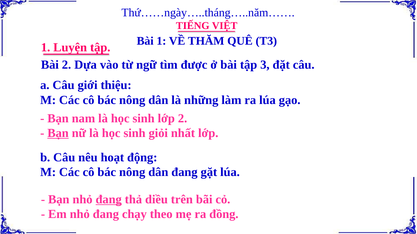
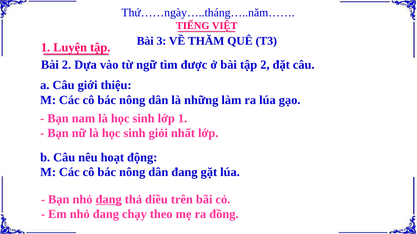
Bài 1: 1 -> 3
tập 3: 3 -> 2
lớp 2: 2 -> 1
Bạn at (58, 133) underline: present -> none
